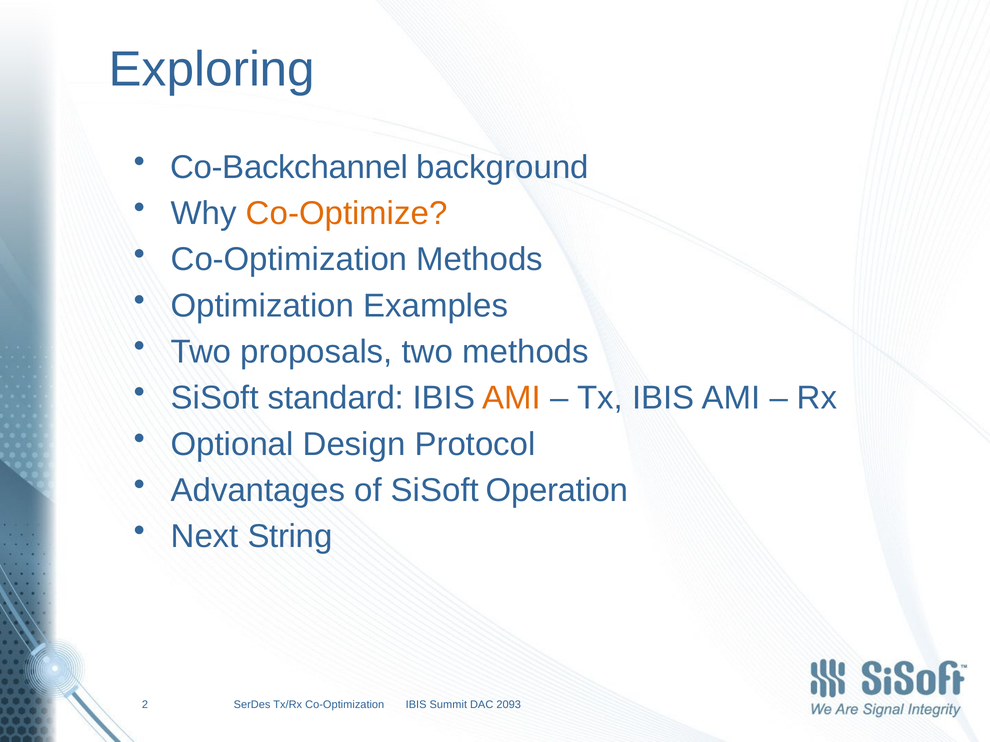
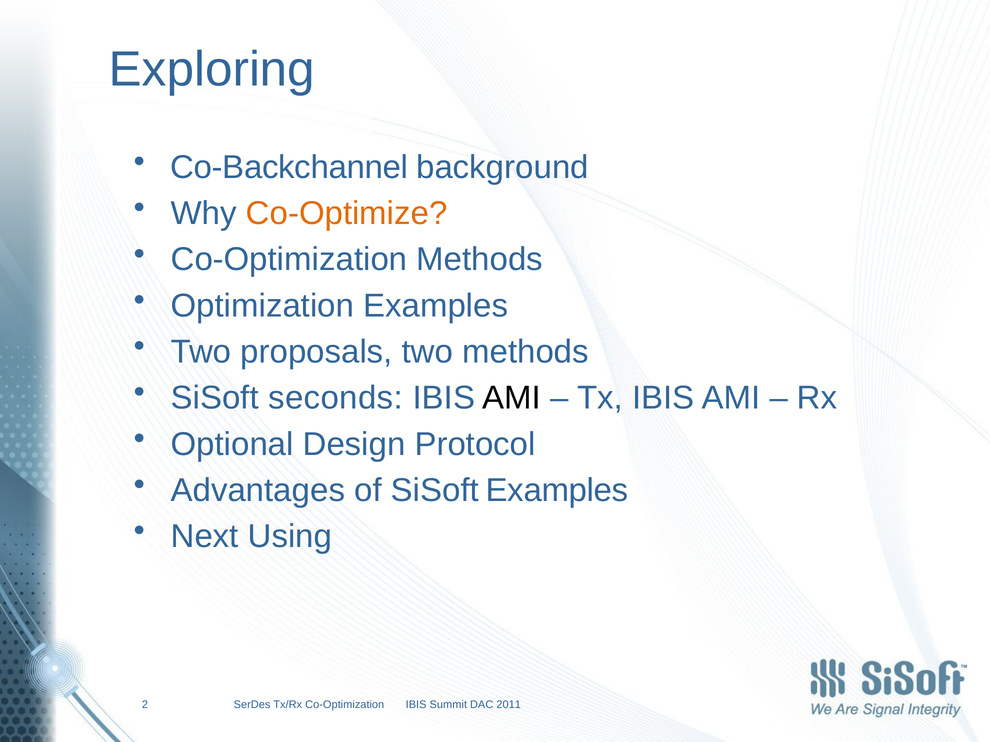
standard: standard -> seconds
AMI at (512, 398) colour: orange -> black
SiSoft Operation: Operation -> Examples
String: String -> Using
2093: 2093 -> 2011
